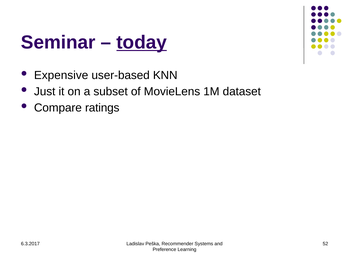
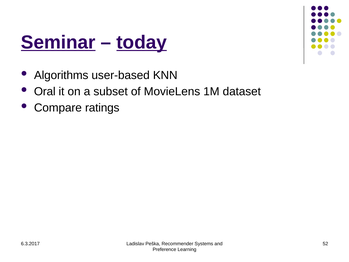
Seminar underline: none -> present
Expensive: Expensive -> Algorithms
Just: Just -> Oral
